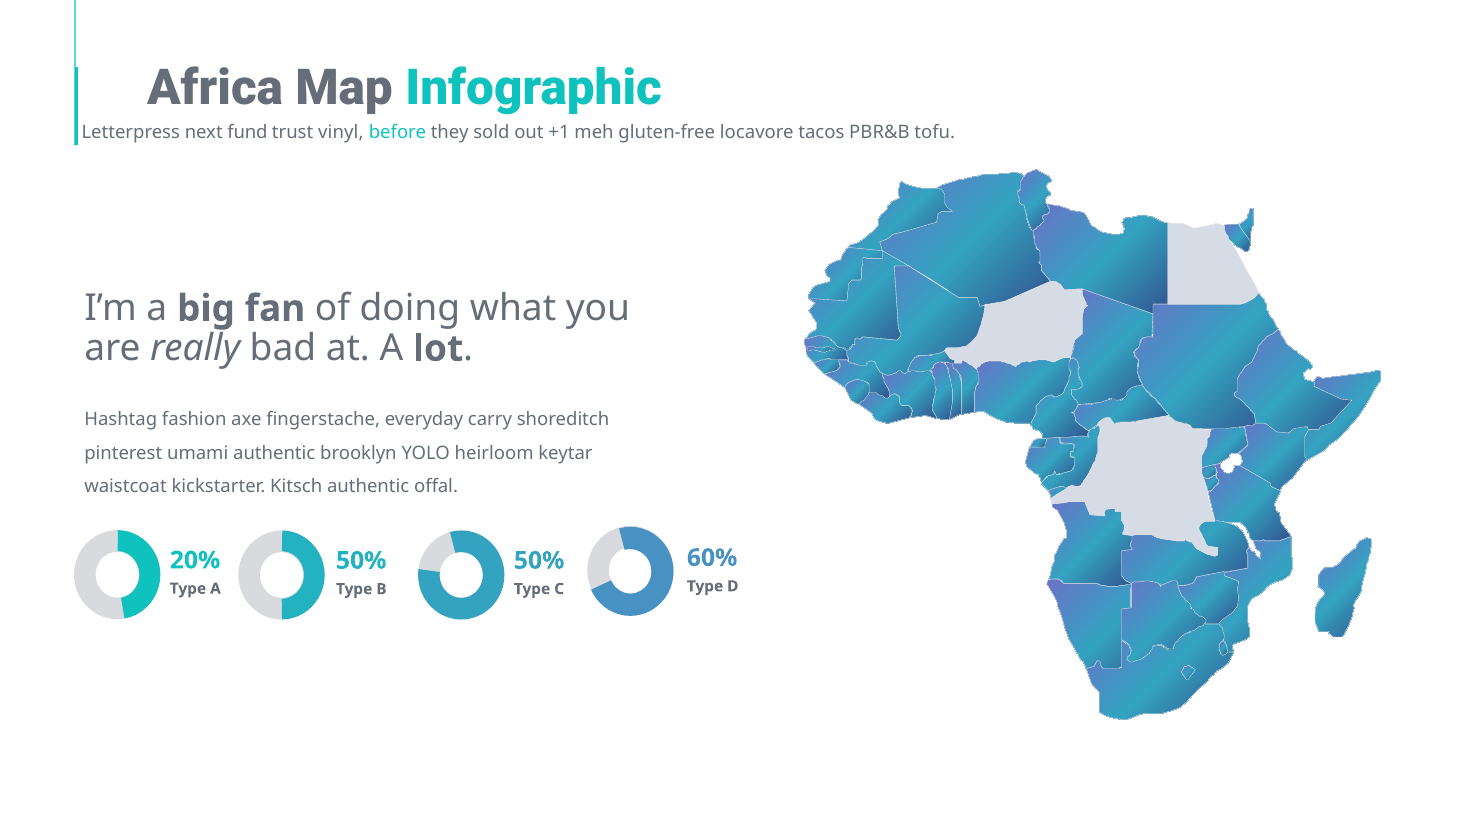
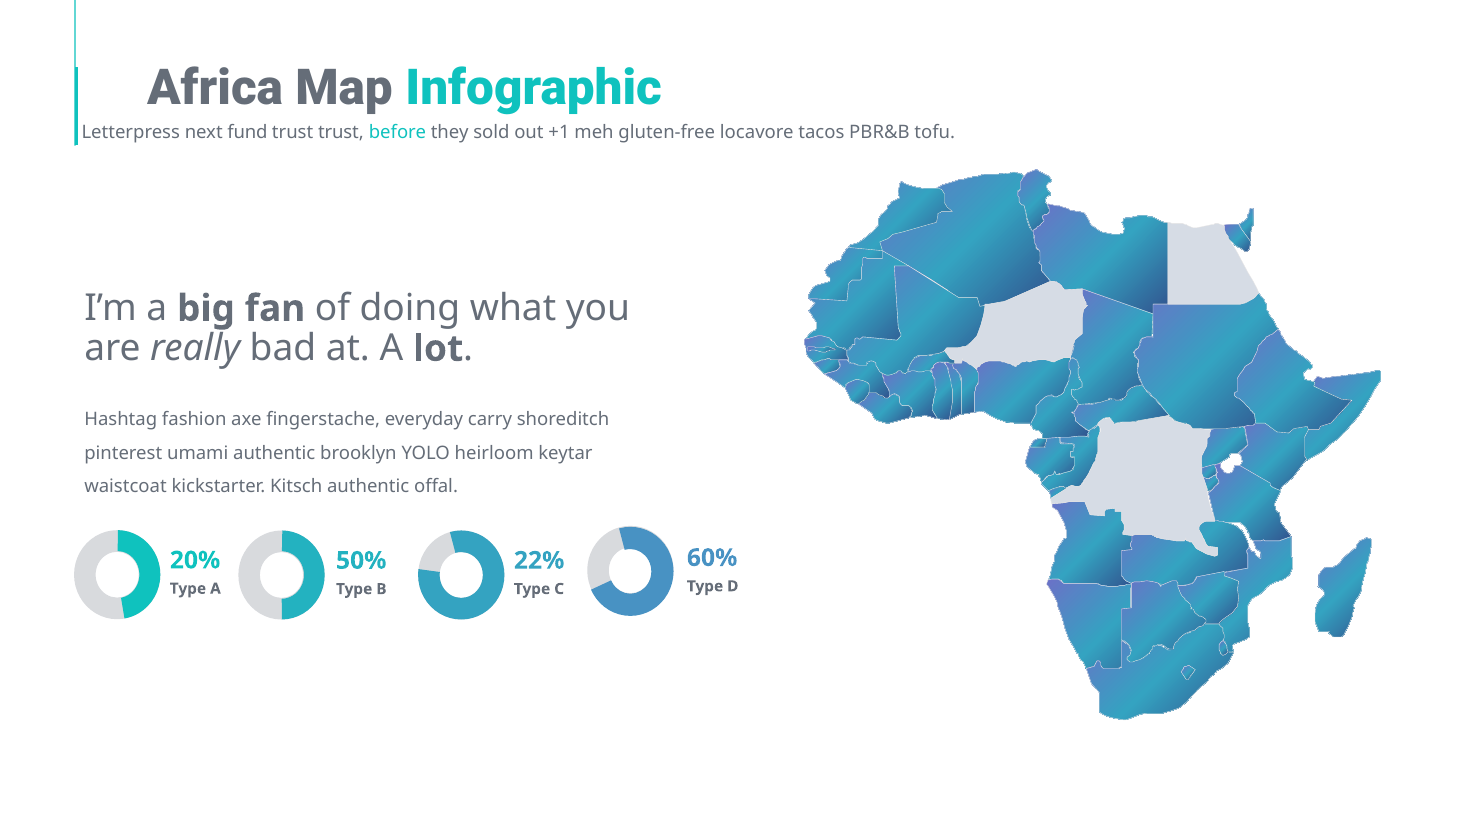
trust vinyl: vinyl -> trust
50% at (539, 560): 50% -> 22%
